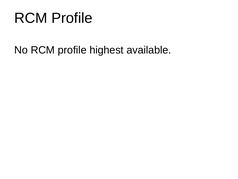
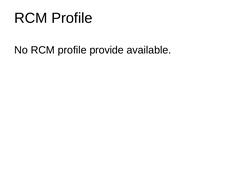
highest: highest -> provide
